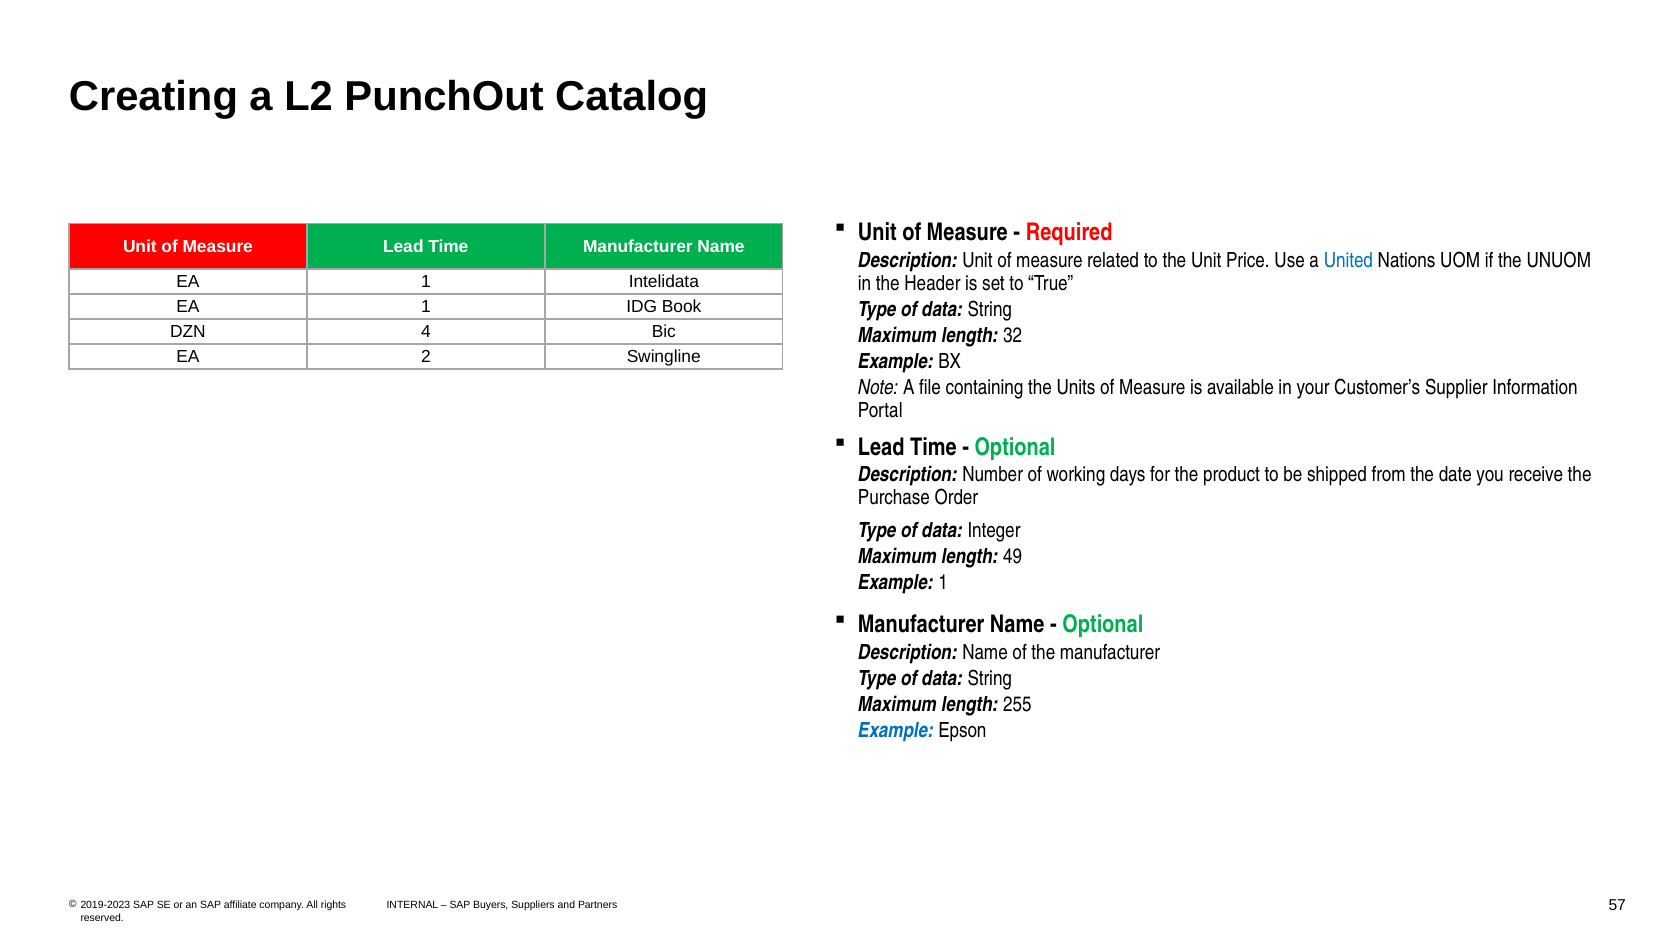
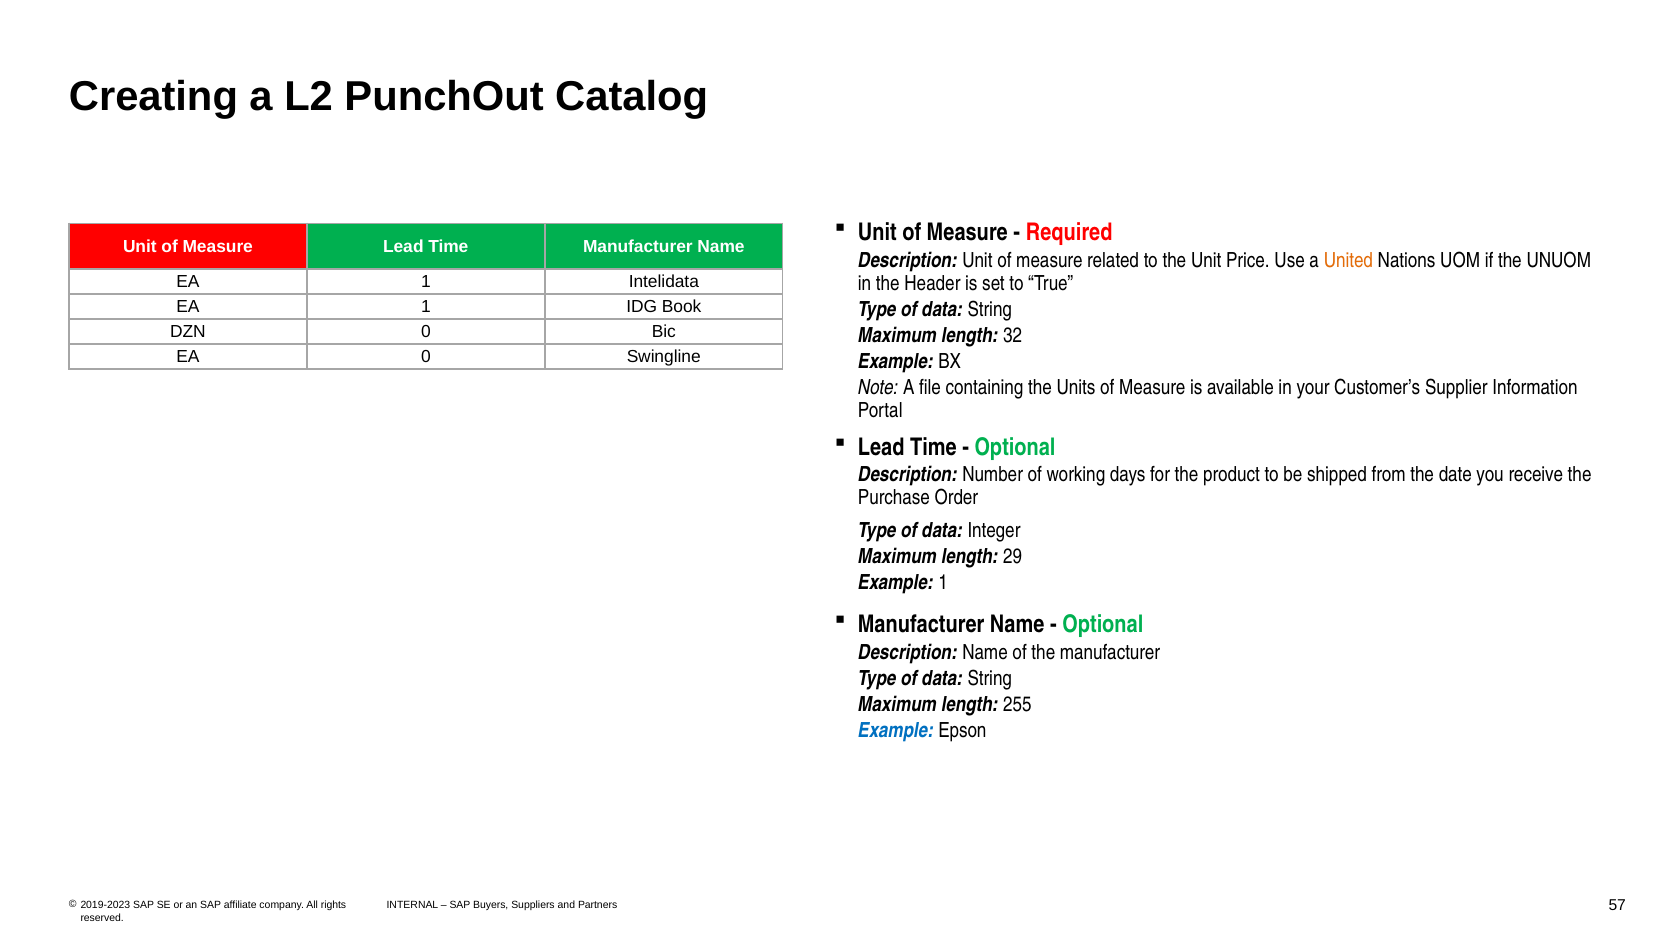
United colour: blue -> orange
DZN 4: 4 -> 0
EA 2: 2 -> 0
49: 49 -> 29
